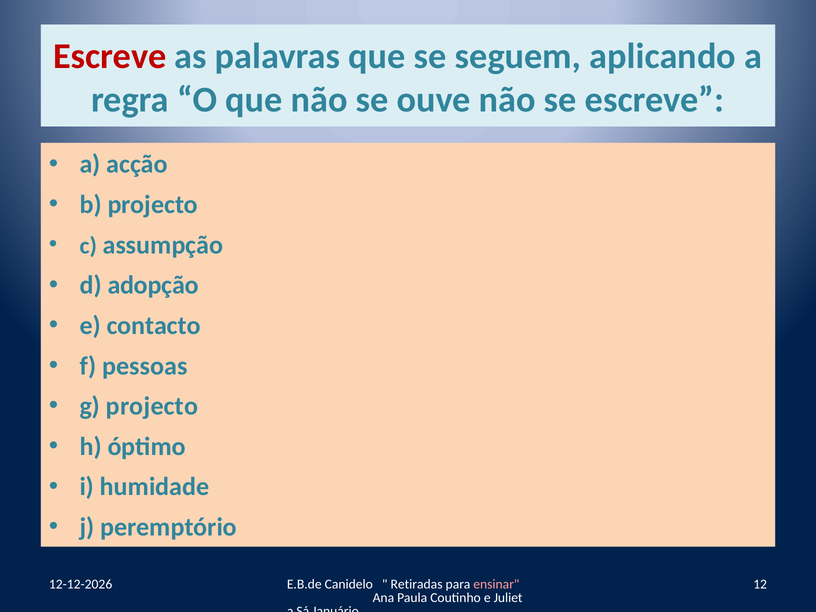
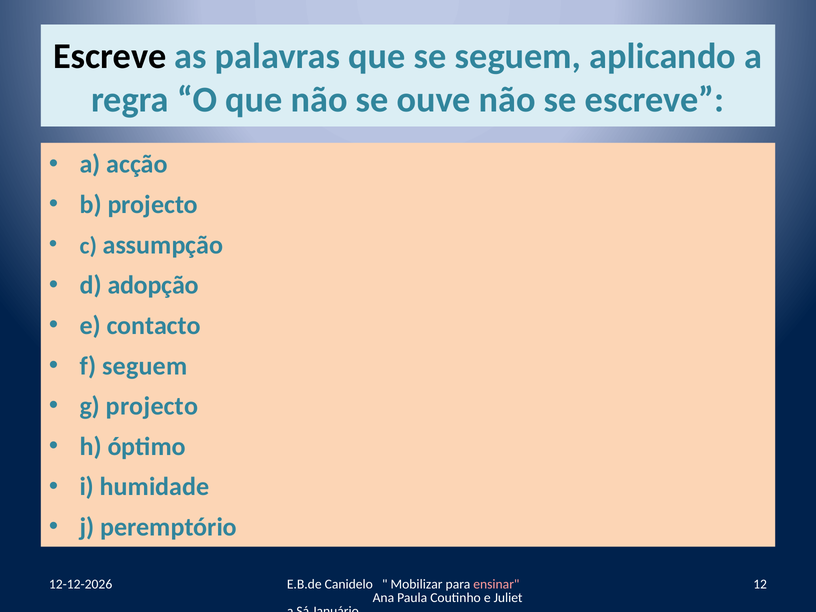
Escreve at (110, 56) colour: red -> black
f pessoas: pessoas -> seguem
Retiradas: Retiradas -> Mobilizar
